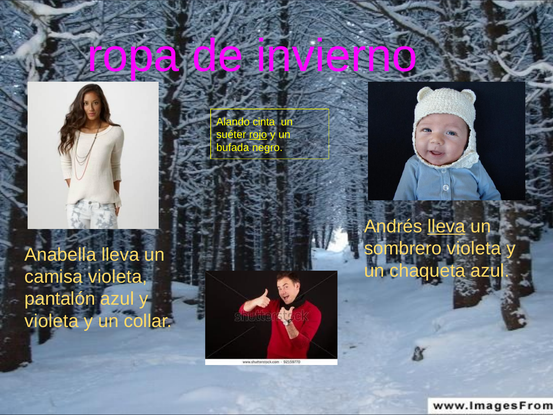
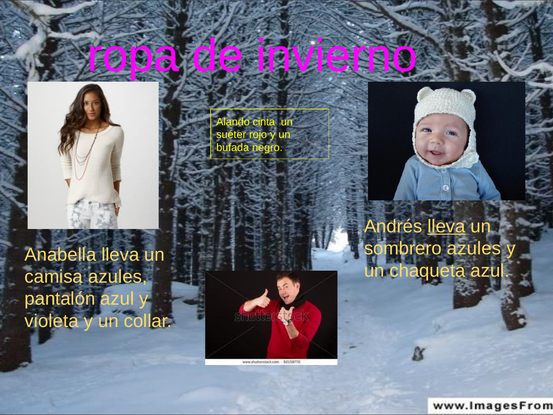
rojo underline: present -> none
sombrero violeta: violeta -> azules
camisa violeta: violeta -> azules
